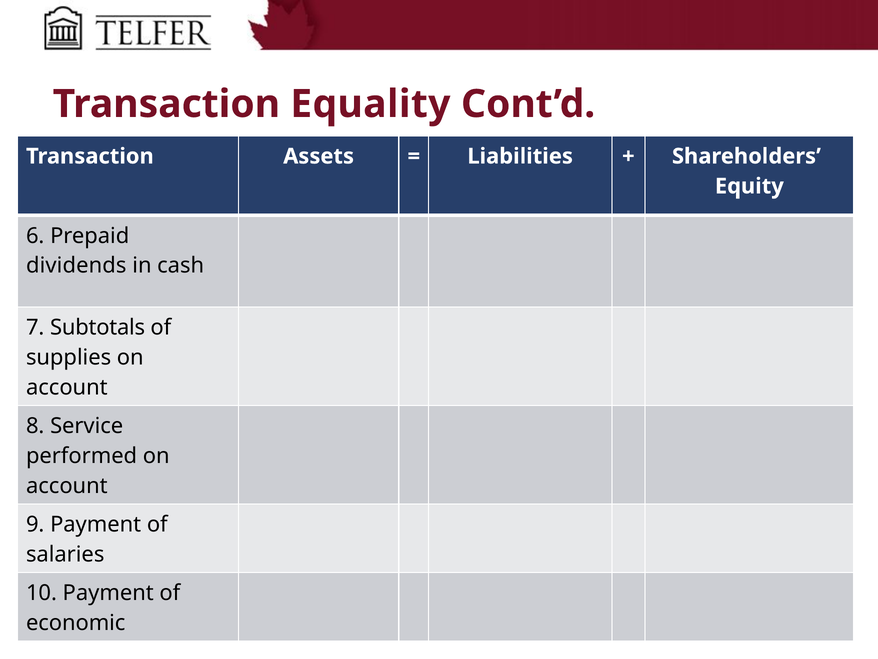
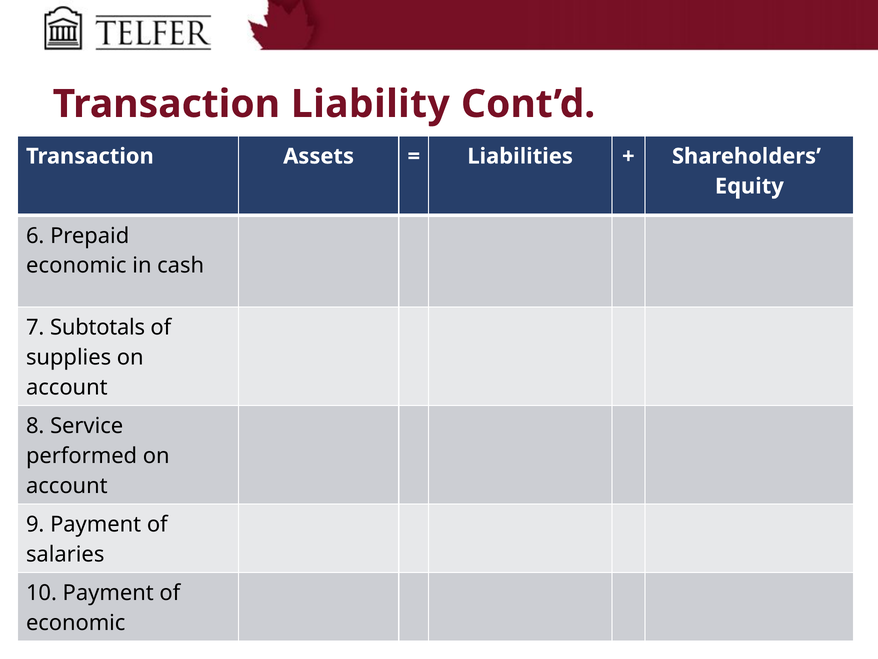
Equality: Equality -> Liability
dividends at (76, 265): dividends -> economic
